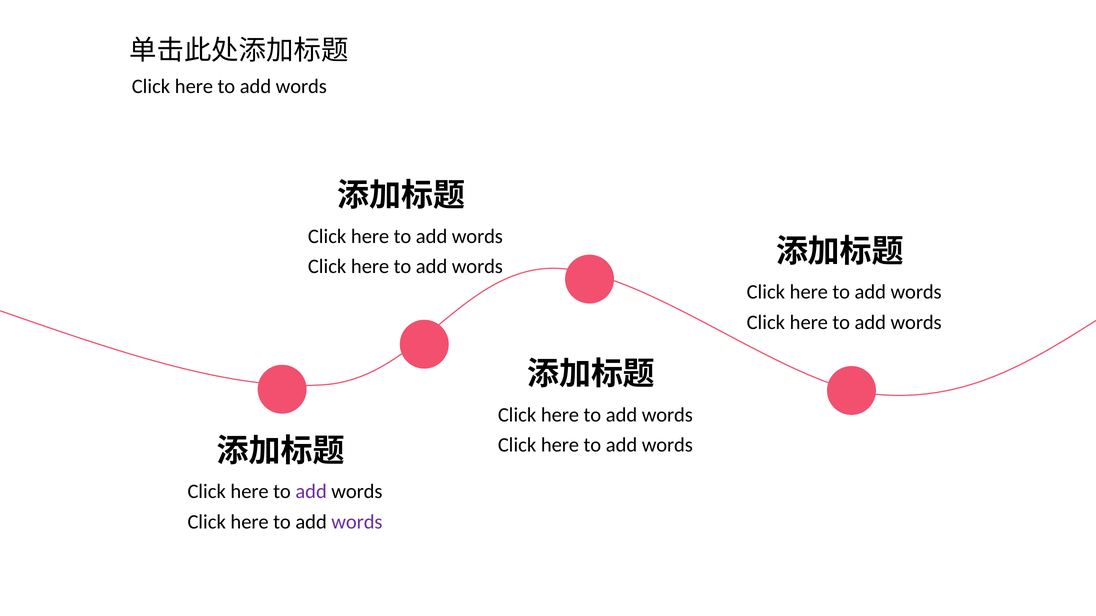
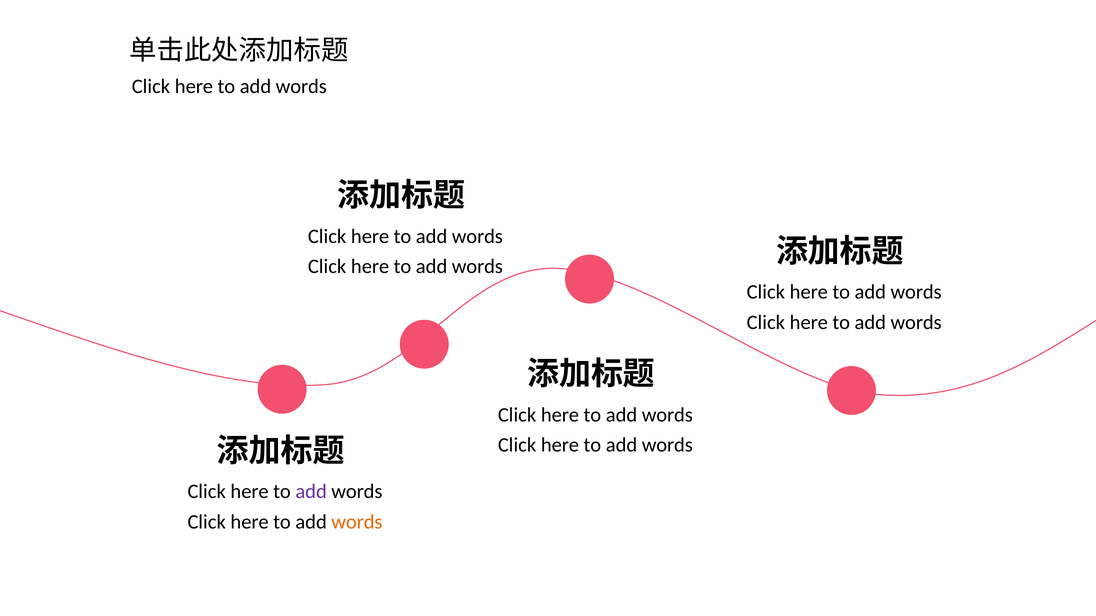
words at (357, 522) colour: purple -> orange
